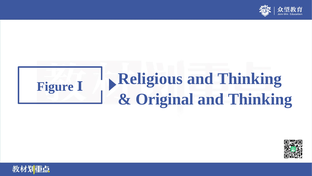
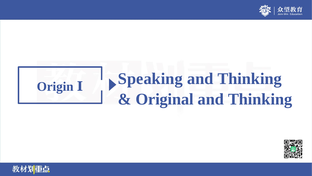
Figure: Figure -> Origin
Religious: Religious -> Speaking
